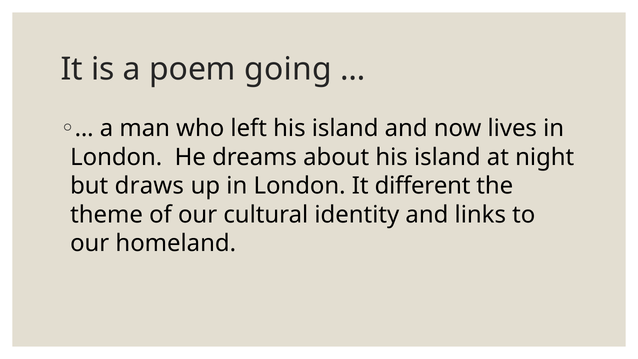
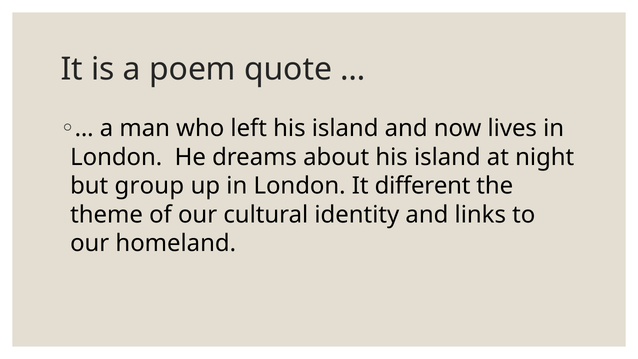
going: going -> quote
draws: draws -> group
